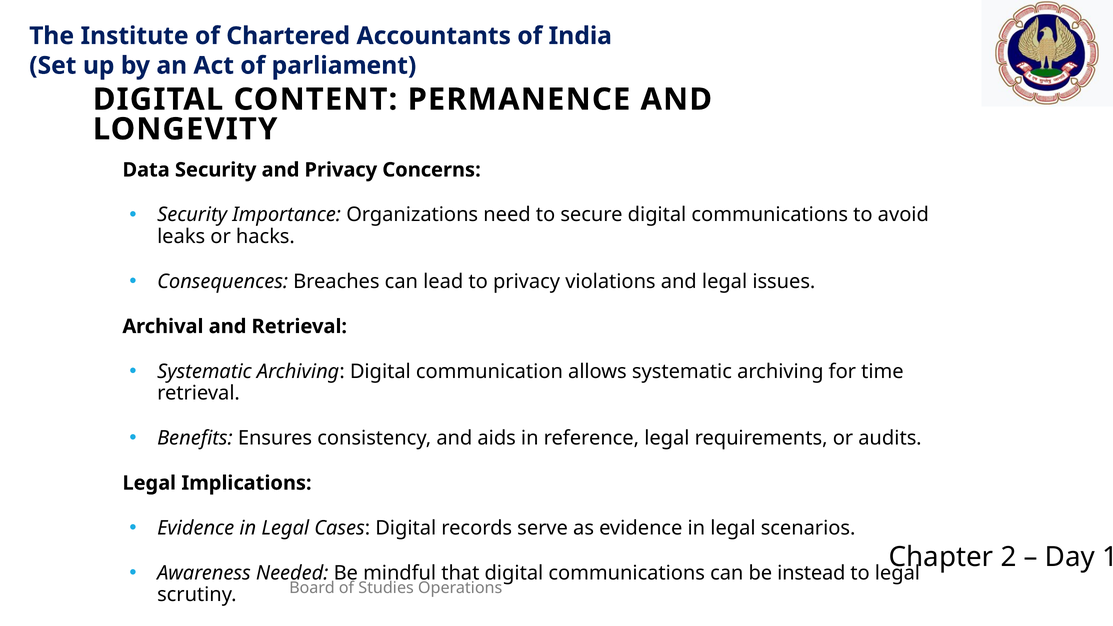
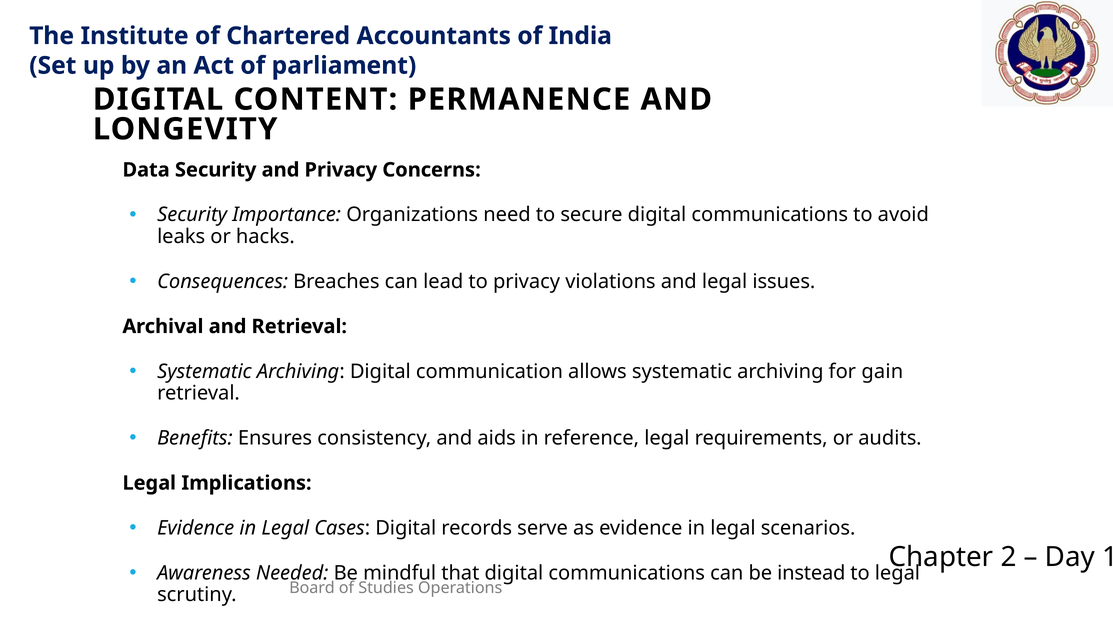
time: time -> gain
